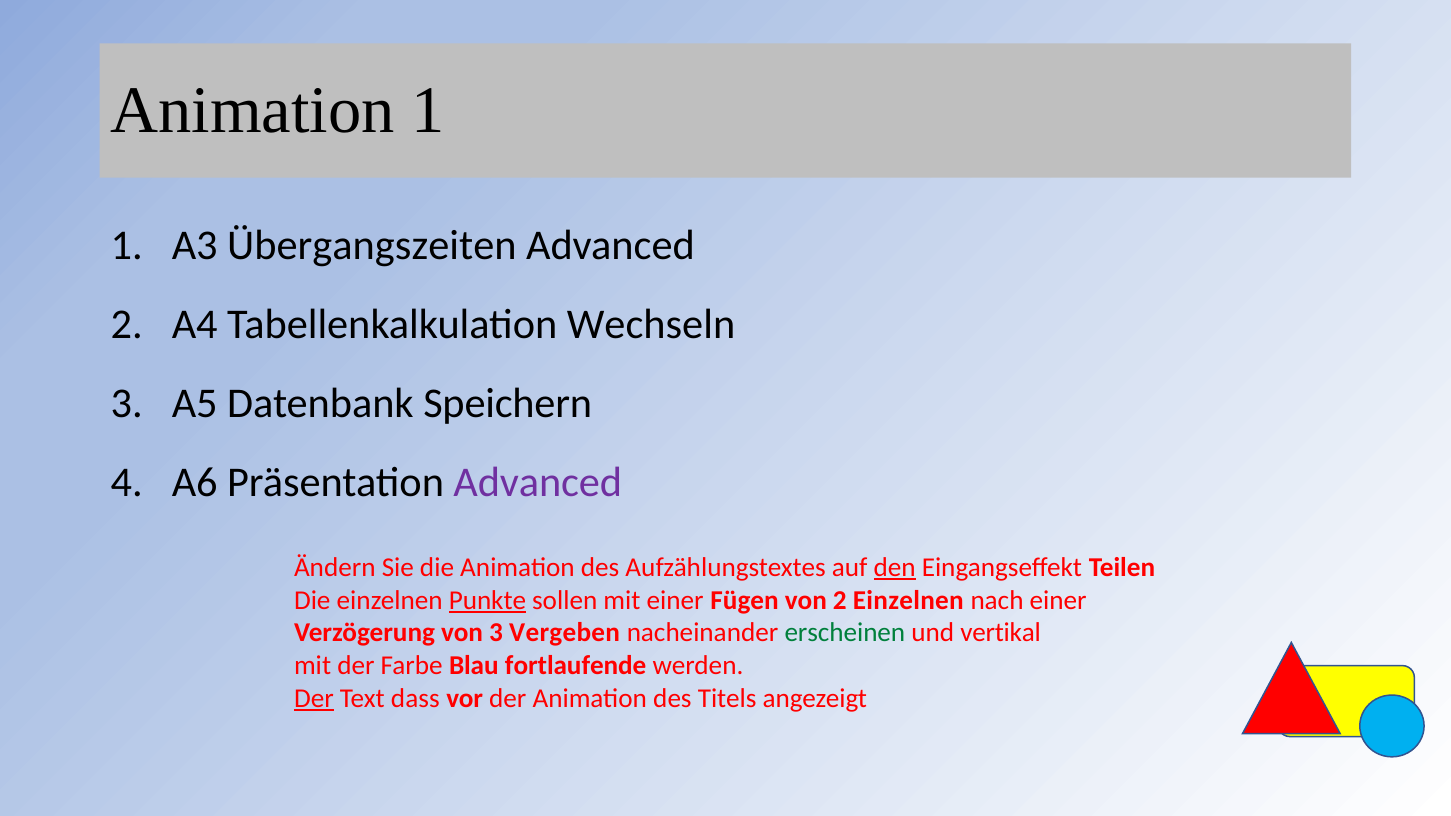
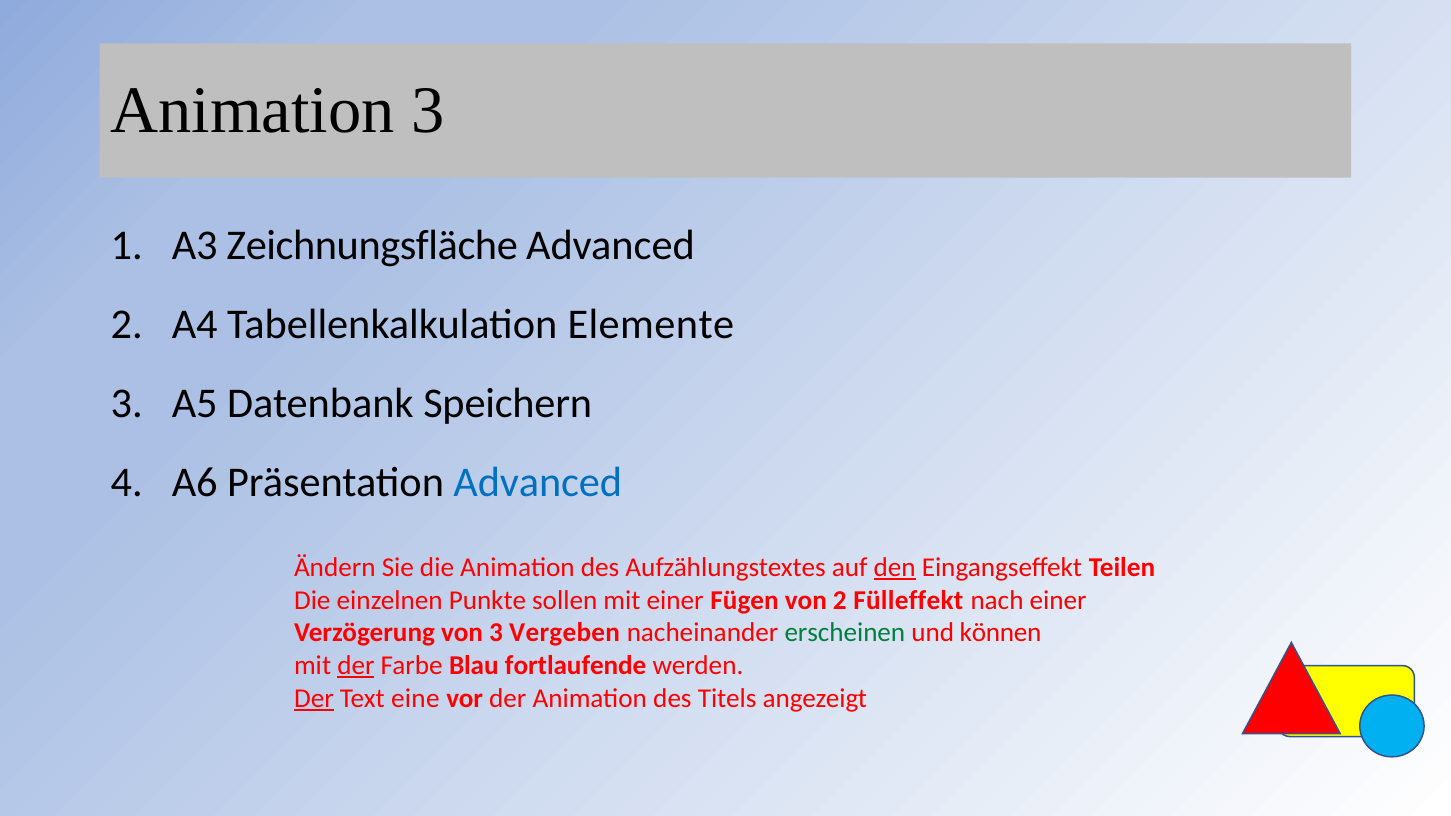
Animation 1: 1 -> 3
Übergangszeiten: Übergangszeiten -> Zeichnungsfläche
Wechseln: Wechseln -> Elemente
Advanced at (538, 482) colour: purple -> blue
Punkte underline: present -> none
2 Einzelnen: Einzelnen -> Fülleffekt
vertikal: vertikal -> können
der at (356, 666) underline: none -> present
dass: dass -> eine
